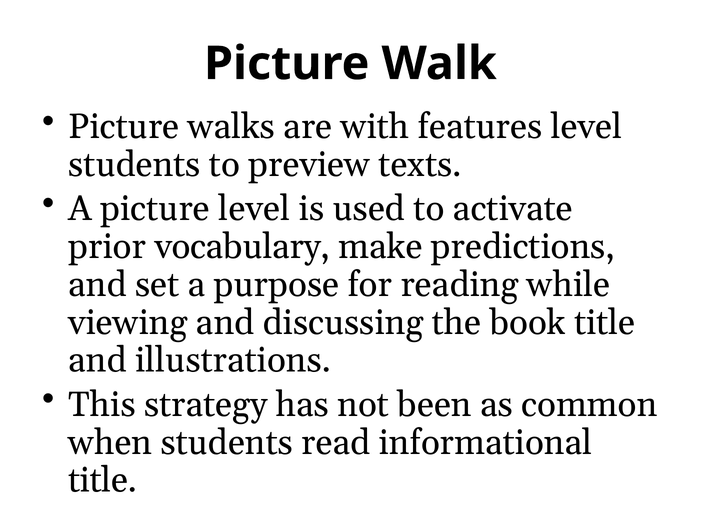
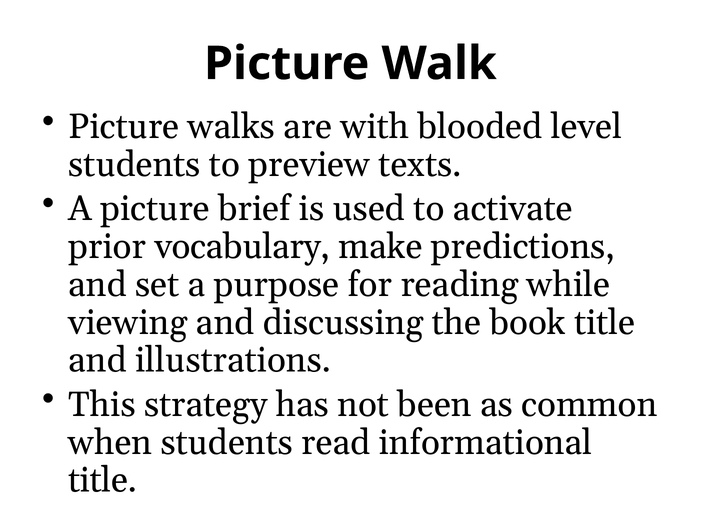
features: features -> blooded
picture level: level -> brief
